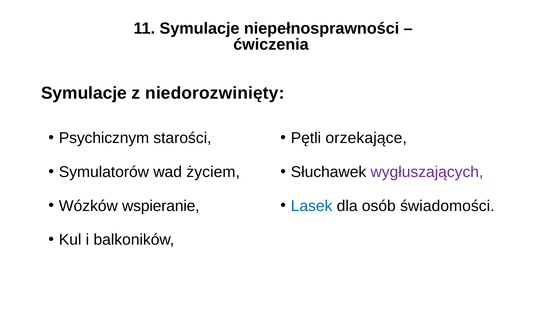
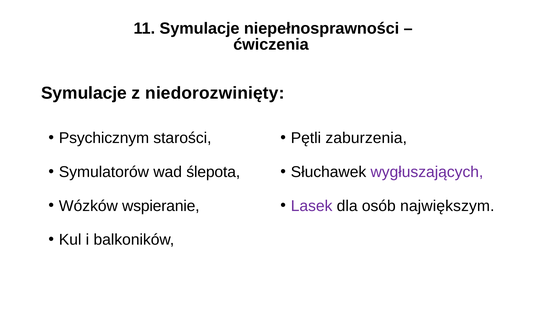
orzekające: orzekające -> zaburzenia
życiem: życiem -> ślepota
Lasek colour: blue -> purple
świadomości: świadomości -> największym
